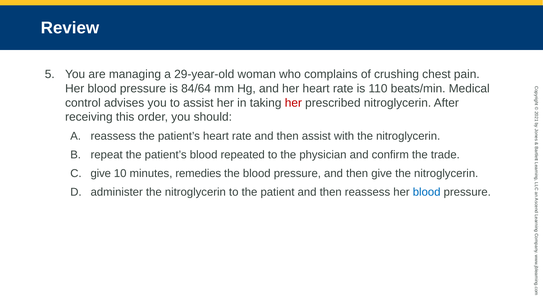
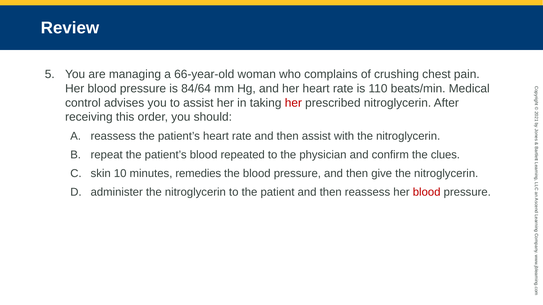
29-year-old: 29-year-old -> 66-year-old
trade: trade -> clues
give at (101, 174): give -> skin
blood at (427, 192) colour: blue -> red
